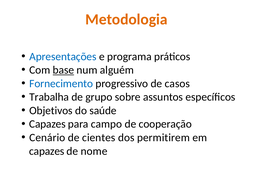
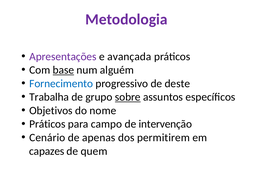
Metodologia colour: orange -> purple
Apresentações colour: blue -> purple
programa: programa -> avançada
casos: casos -> deste
sobre underline: none -> present
saúde: saúde -> nome
Capazes at (47, 124): Capazes -> Práticos
cooperação: cooperação -> intervenção
cientes: cientes -> apenas
nome: nome -> quem
